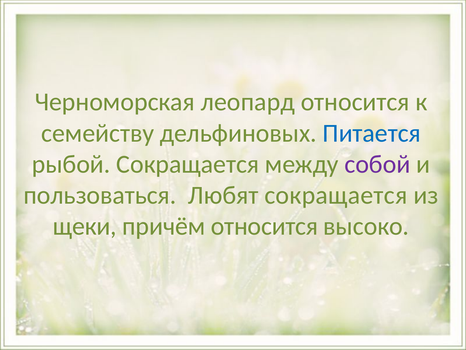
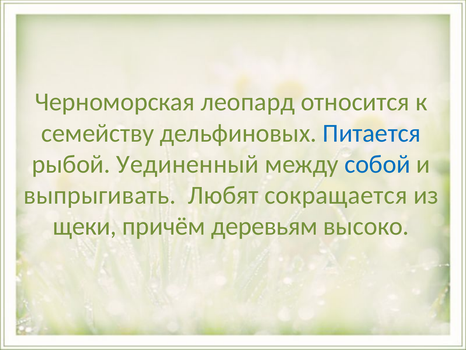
рыбой Сокращается: Сокращается -> Уединенный
собой colour: purple -> blue
пользоваться: пользоваться -> выпрыгивать
причём относится: относится -> деревьям
